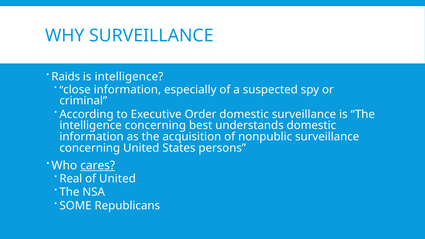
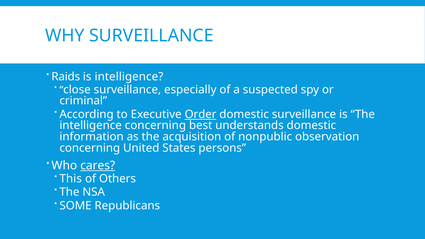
close information: information -> surveillance
Order underline: none -> present
nonpublic surveillance: surveillance -> observation
Real: Real -> This
of United: United -> Others
